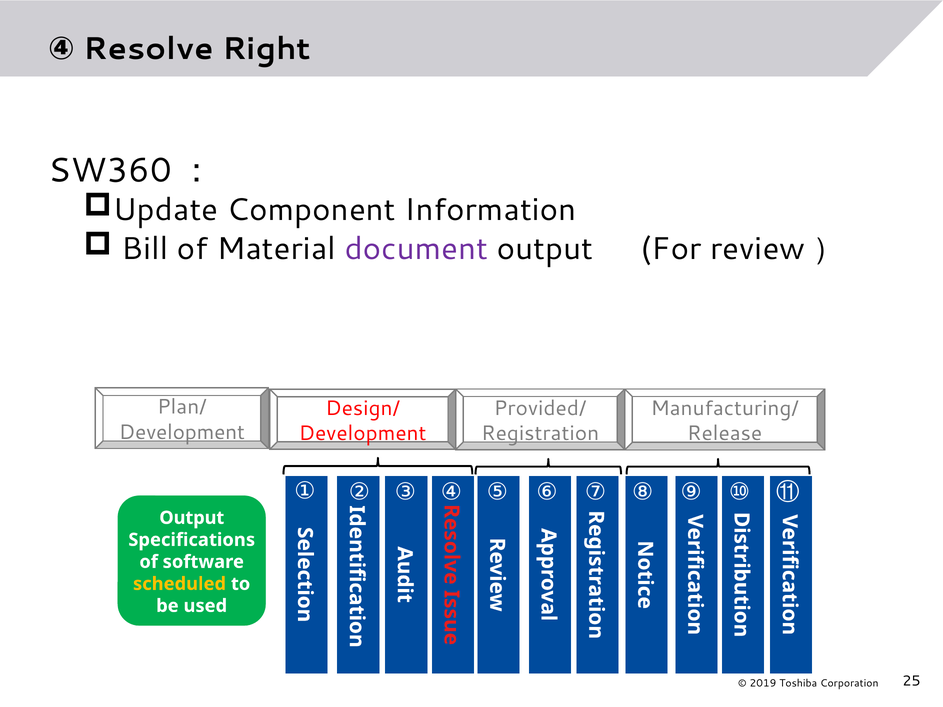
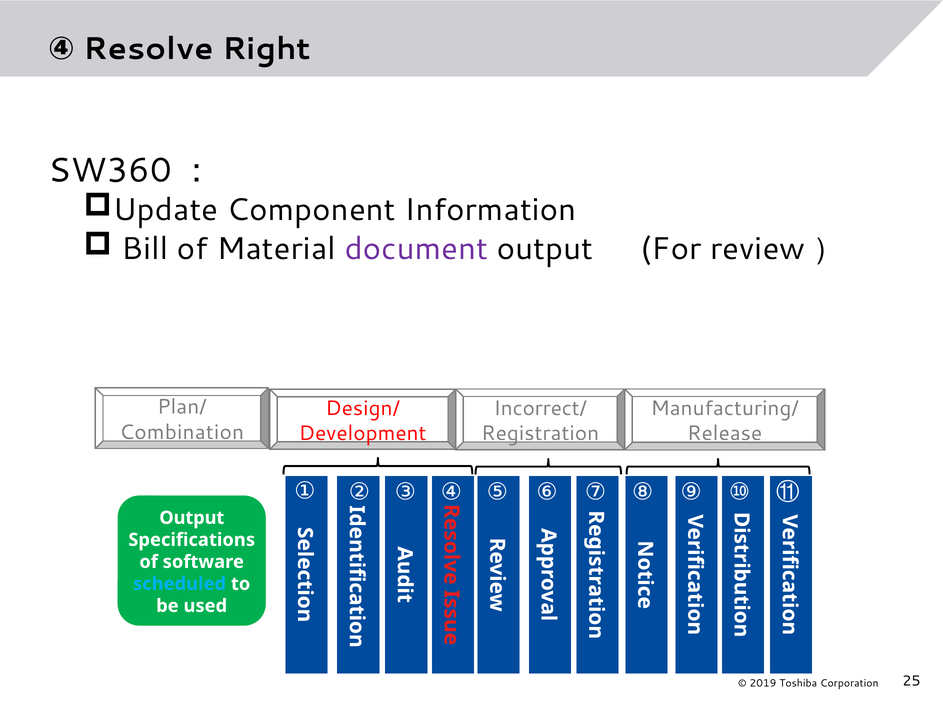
Provided/: Provided/ -> Incorrect/
Development at (182, 432): Development -> Combination
scheduled colour: yellow -> light blue
